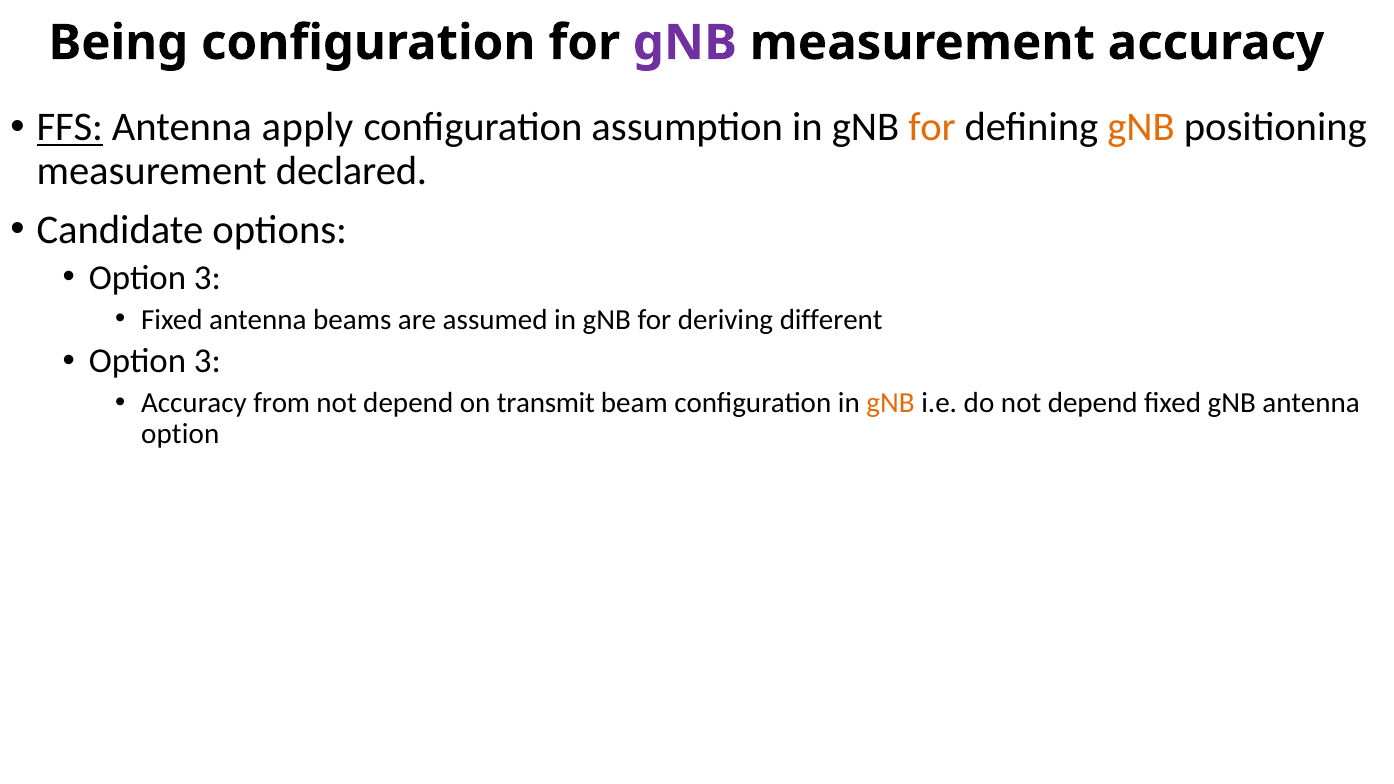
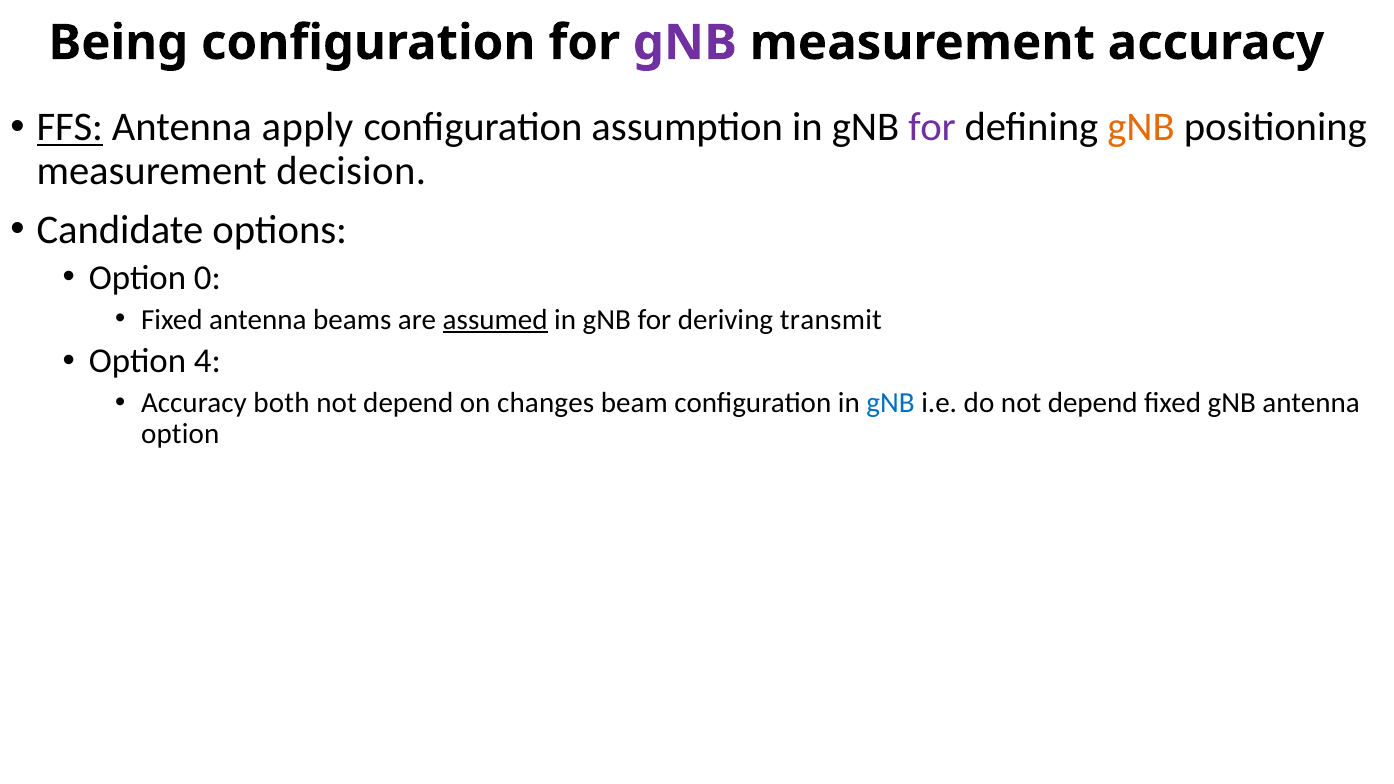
for at (932, 127) colour: orange -> purple
declared: declared -> decision
3 at (207, 278): 3 -> 0
assumed underline: none -> present
different: different -> transmit
3 at (207, 361): 3 -> 4
from: from -> both
transmit: transmit -> changes
gNB at (891, 403) colour: orange -> blue
